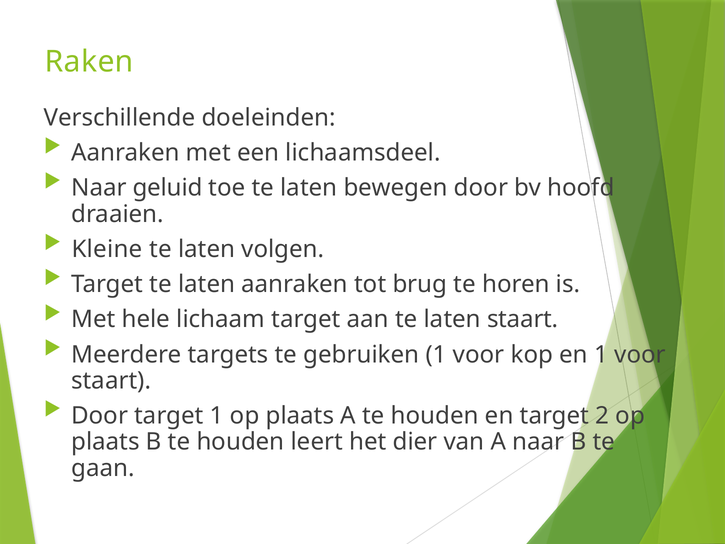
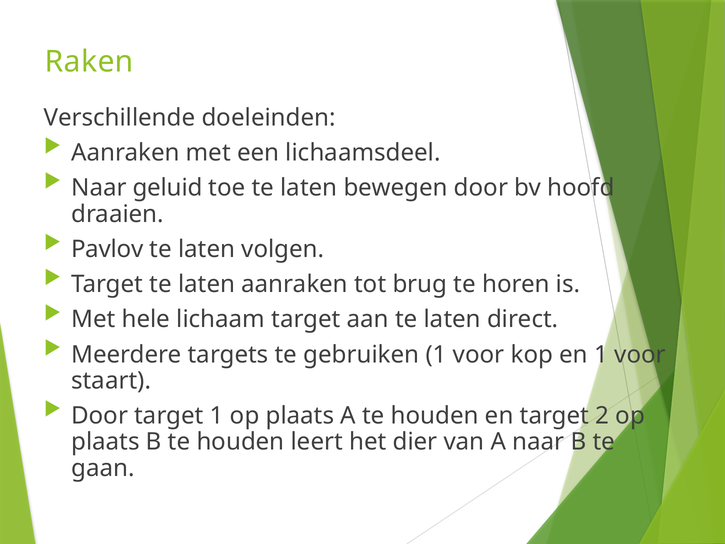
Kleine: Kleine -> Pavlov
laten staart: staart -> direct
